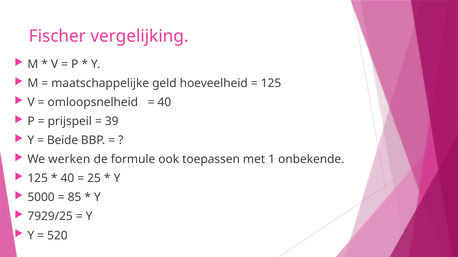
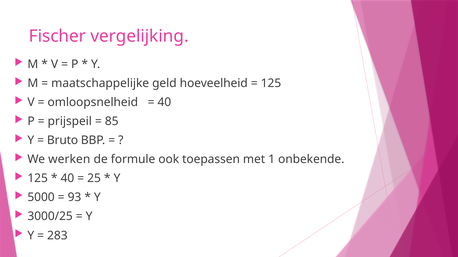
39: 39 -> 85
Beide: Beide -> Bruto
85: 85 -> 93
7929/25: 7929/25 -> 3000/25
520: 520 -> 283
